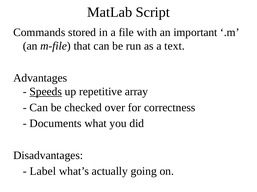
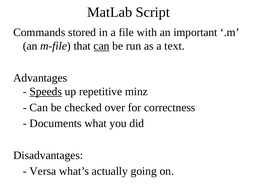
can at (102, 46) underline: none -> present
array: array -> minz
Label: Label -> Versa
